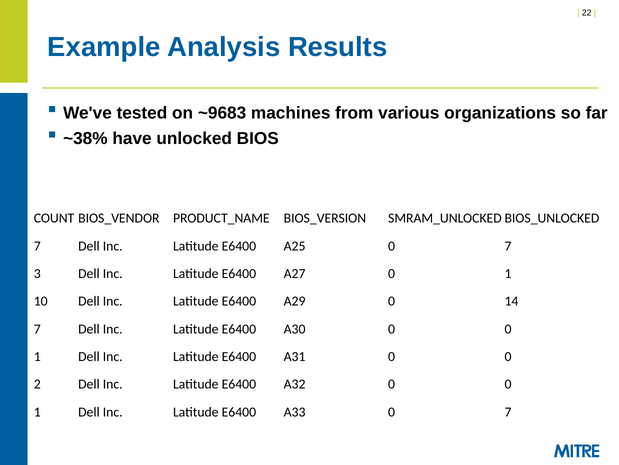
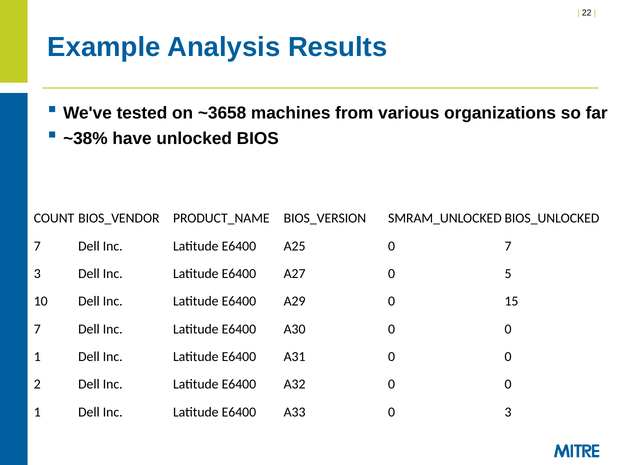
~9683: ~9683 -> ~3658
A27 0 1: 1 -> 5
14: 14 -> 15
A33 0 7: 7 -> 3
